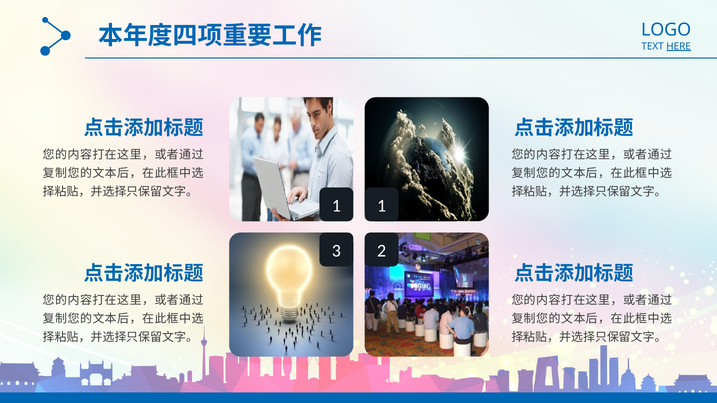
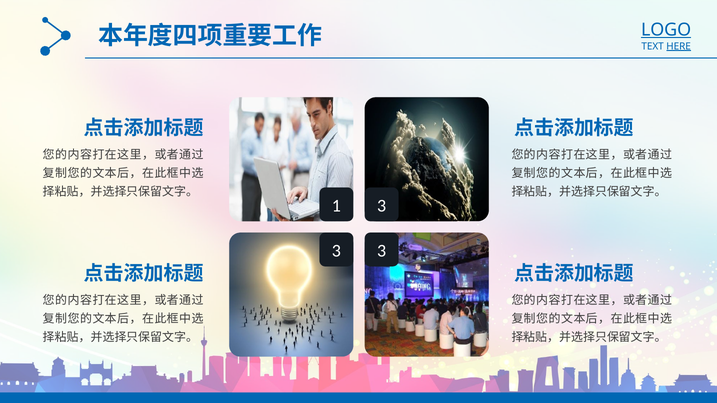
LOGO underline: none -> present
1 1: 1 -> 3
2 at (382, 251): 2 -> 3
